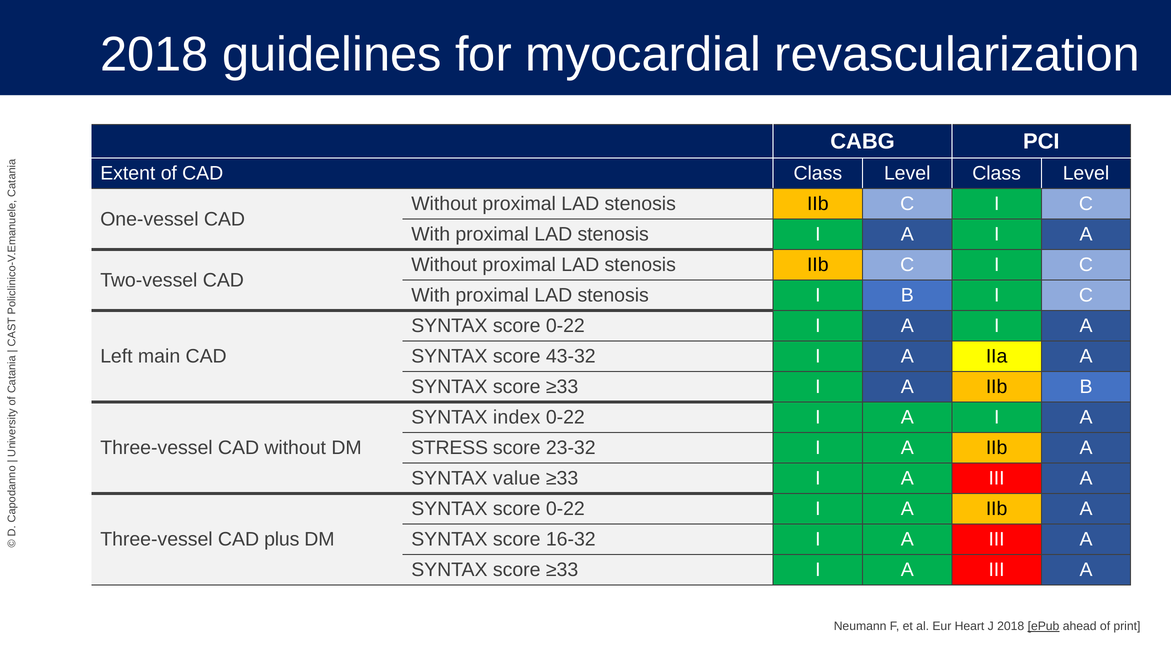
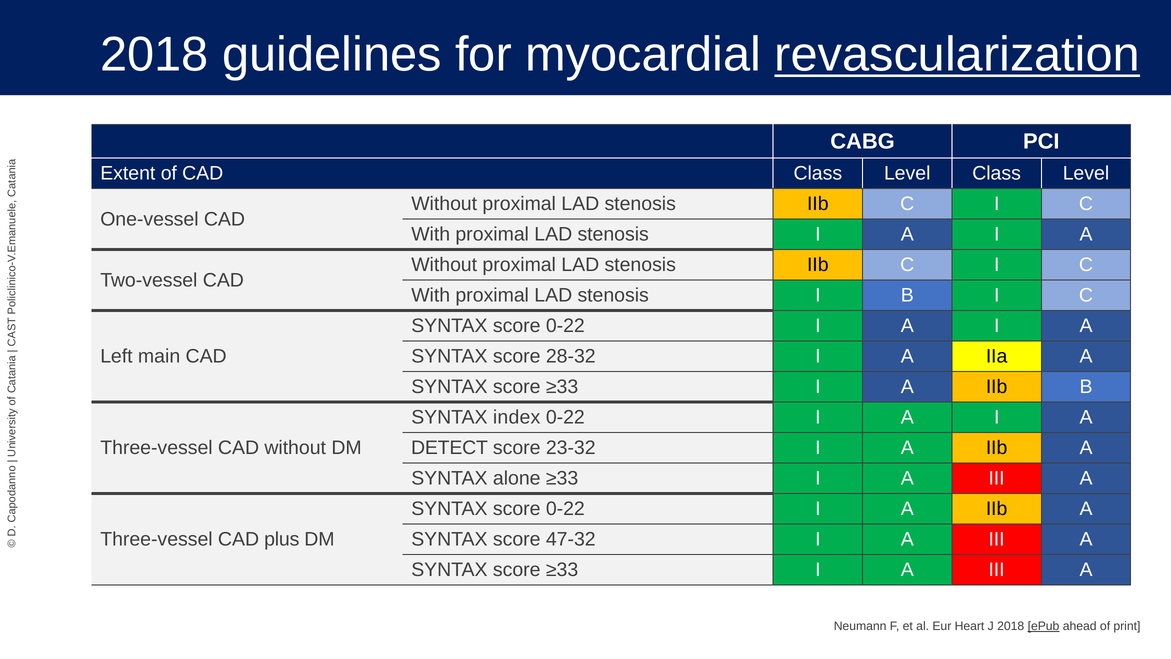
revascularization underline: none -> present
43-32: 43-32 -> 28-32
STRESS: STRESS -> DETECT
value: value -> alone
16-32: 16-32 -> 47-32
